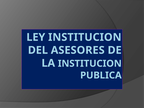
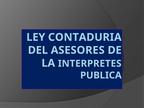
LEY INSTITUCION: INSTITUCION -> CONTADURIA
LA INSTITUCION: INSTITUCION -> INTERPRETES
